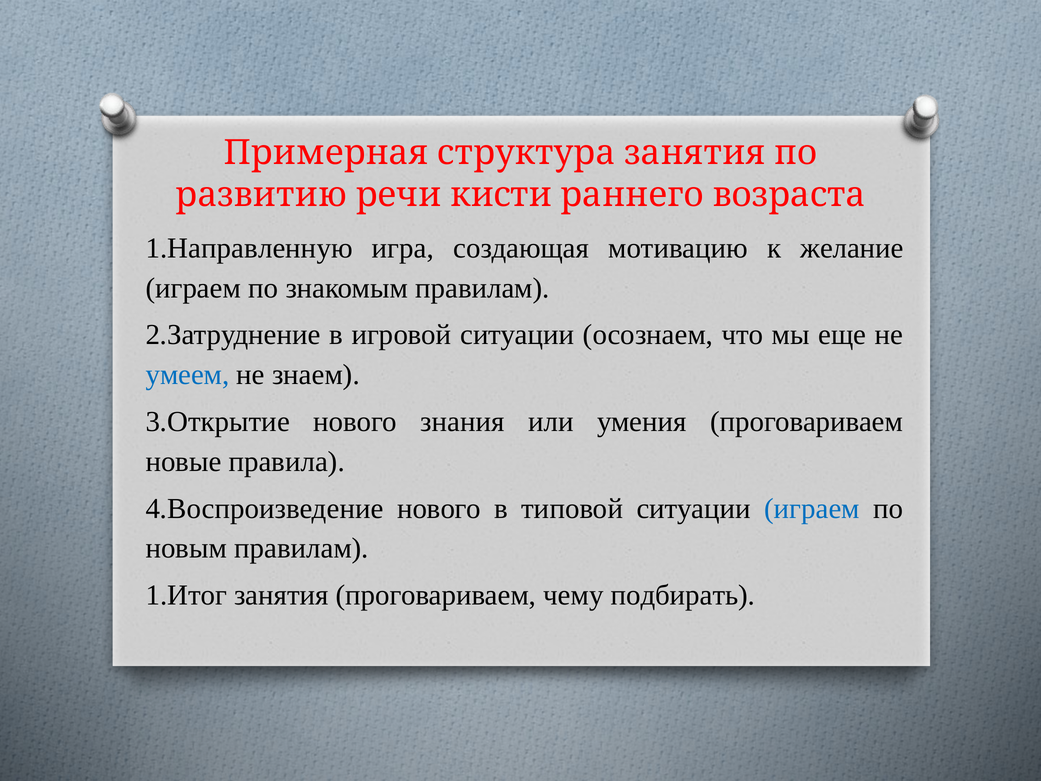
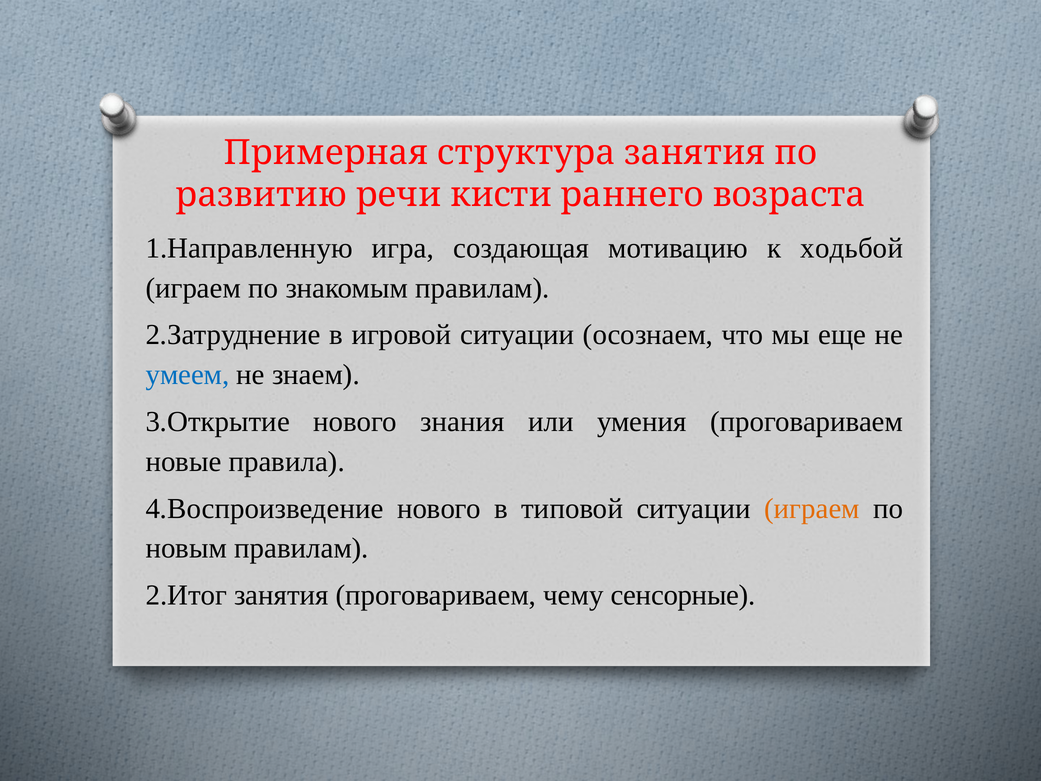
желание: желание -> ходьбой
играем at (812, 508) colour: blue -> orange
1.Итог: 1.Итог -> 2.Итог
подбирать: подбирать -> сенсорные
